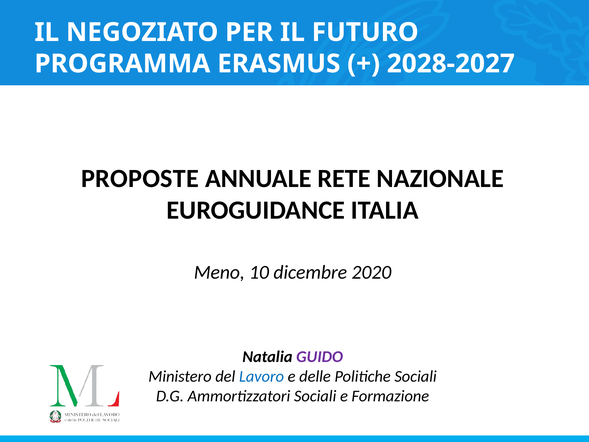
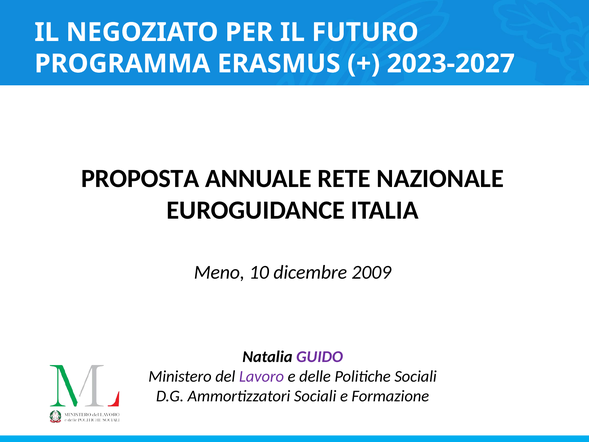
2028-2027: 2028-2027 -> 2023-2027
PROPOSTE: PROPOSTE -> PROPOSTA
2020: 2020 -> 2009
Lavoro colour: blue -> purple
